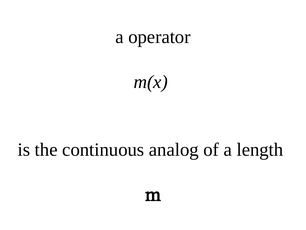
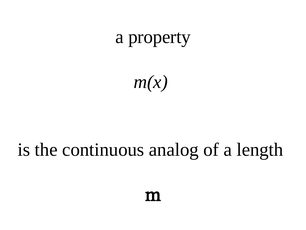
operator: operator -> property
